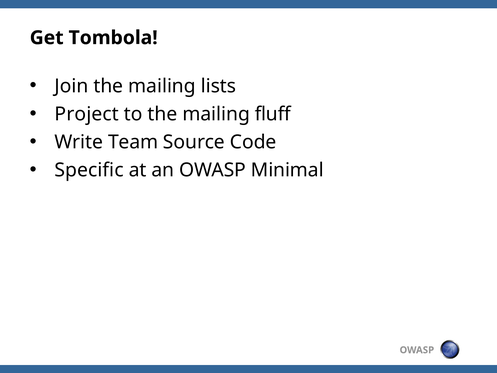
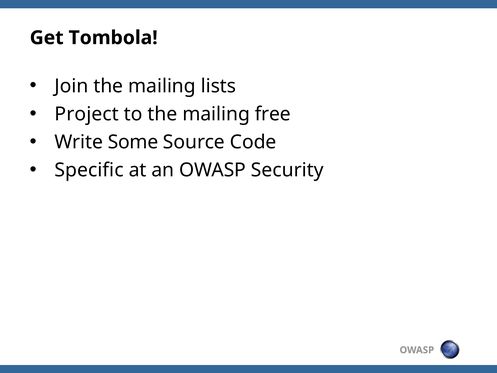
fluff: fluff -> free
Team: Team -> Some
Minimal: Minimal -> Security
